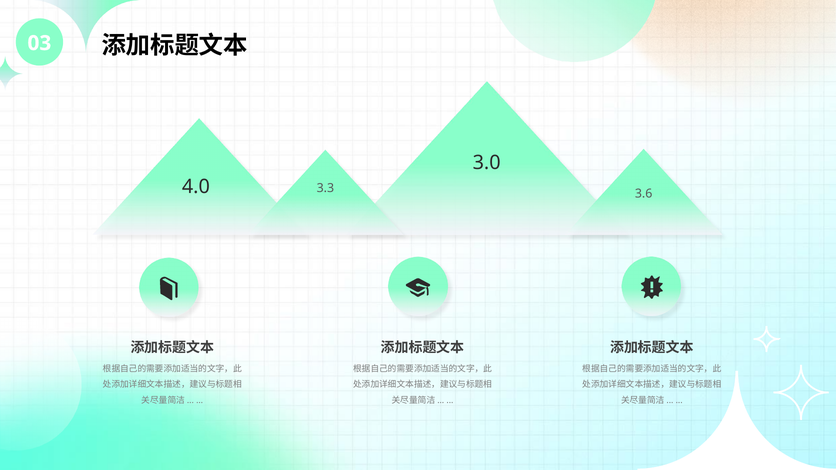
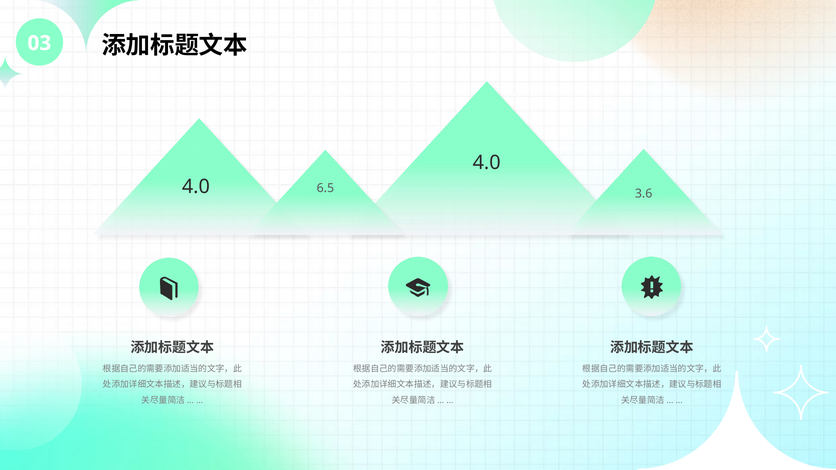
3.0 at (487, 163): 3.0 -> 4.0
3.3: 3.3 -> 6.5
